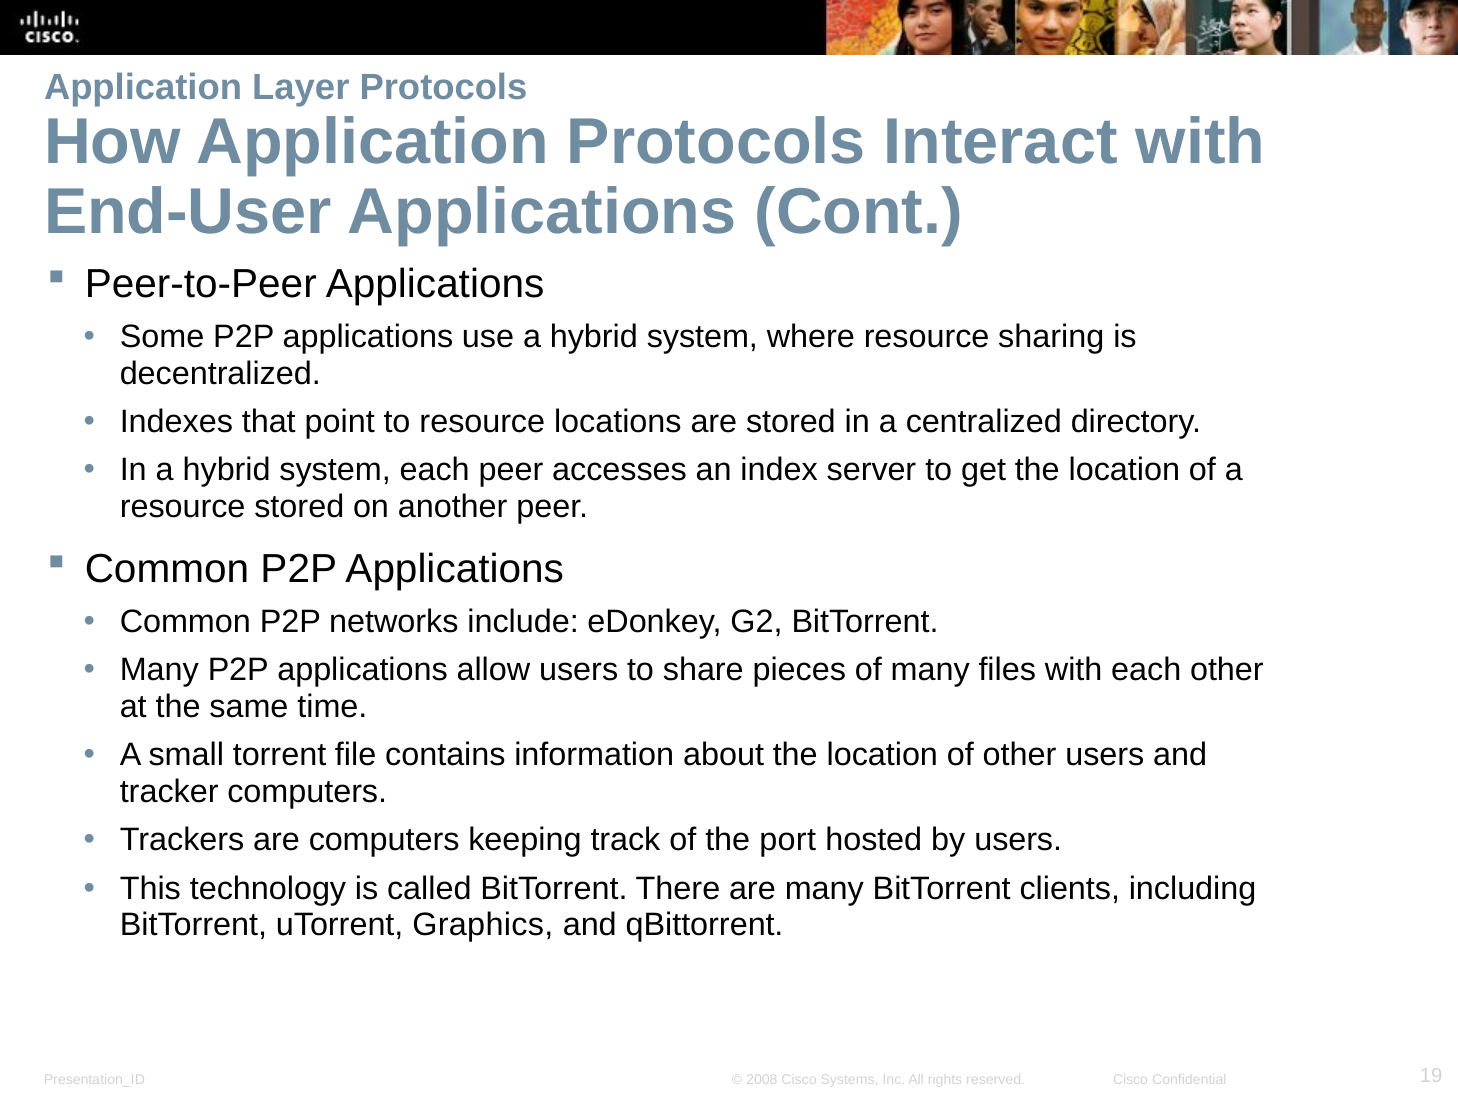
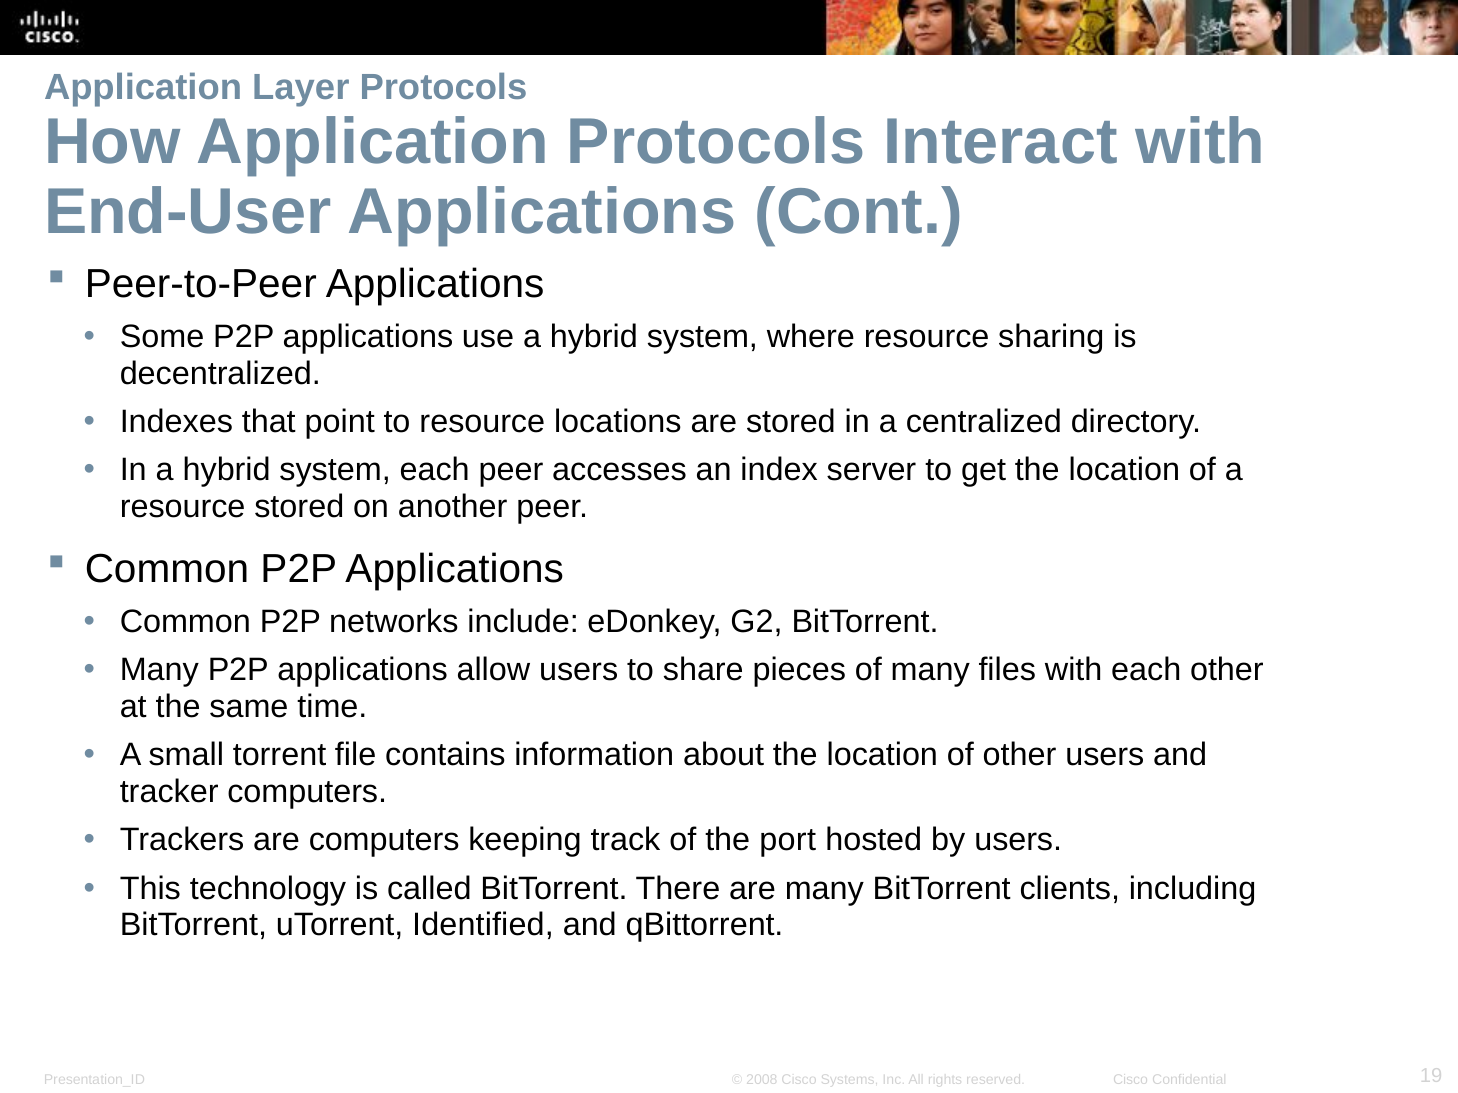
Graphics: Graphics -> Identified
